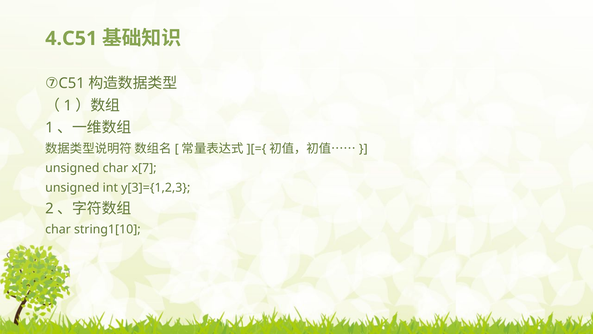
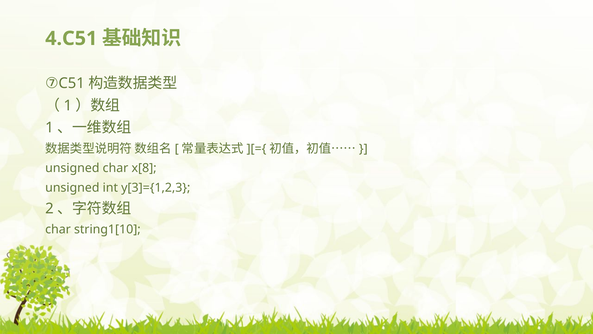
x[7: x[7 -> x[8
